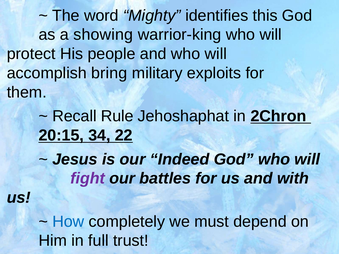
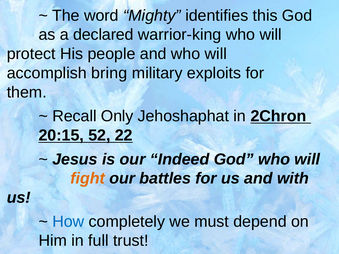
showing: showing -> declared
Rule: Rule -> Only
34: 34 -> 52
fight colour: purple -> orange
